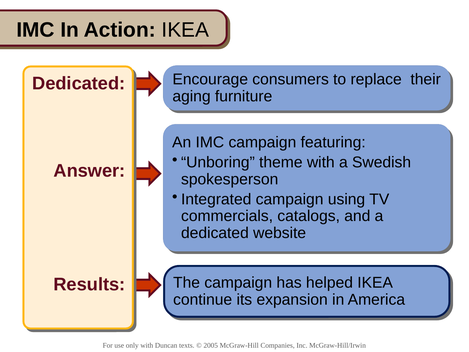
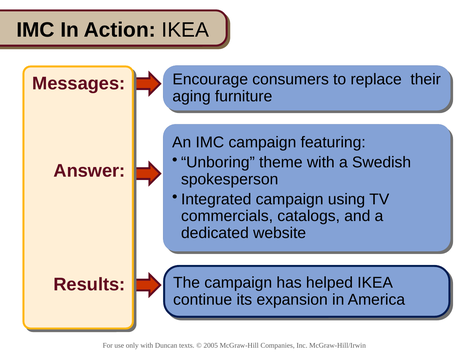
Dedicated at (79, 84): Dedicated -> Messages
